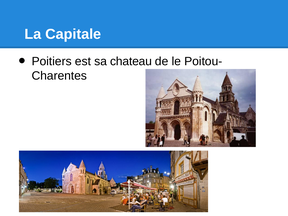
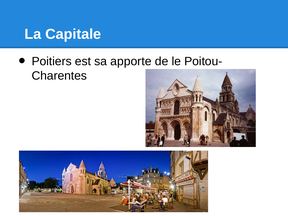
chateau: chateau -> apporte
